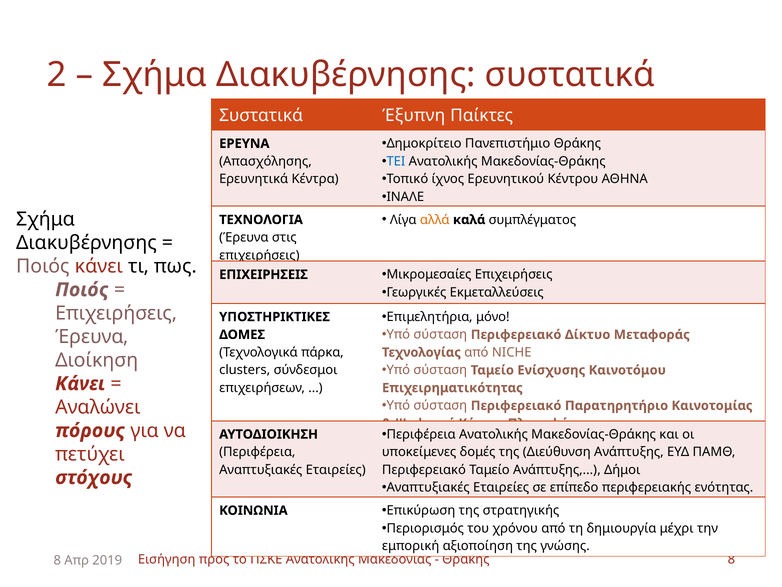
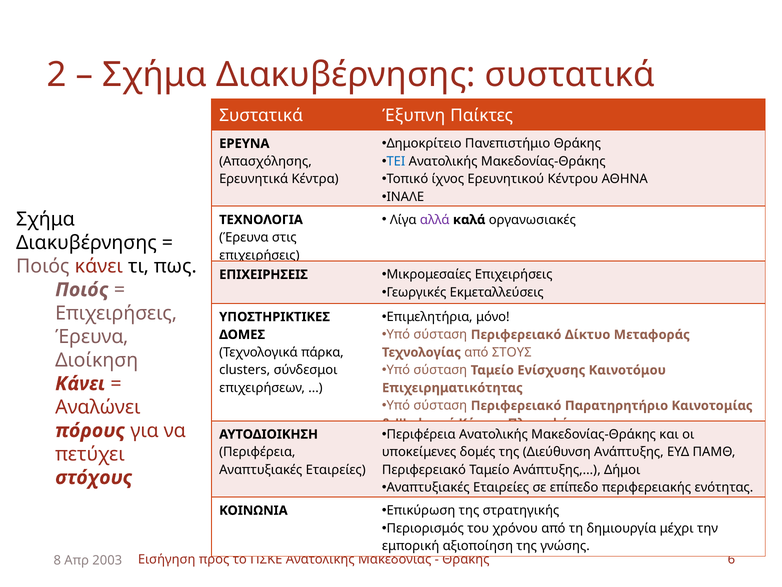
αλλά colour: orange -> purple
συμπλέγματος: συμπλέγματος -> οργανωσιακές
NICHE: NICHE -> ΣΤΟΥΣ
Θράκης 8: 8 -> 6
2019: 2019 -> 2003
